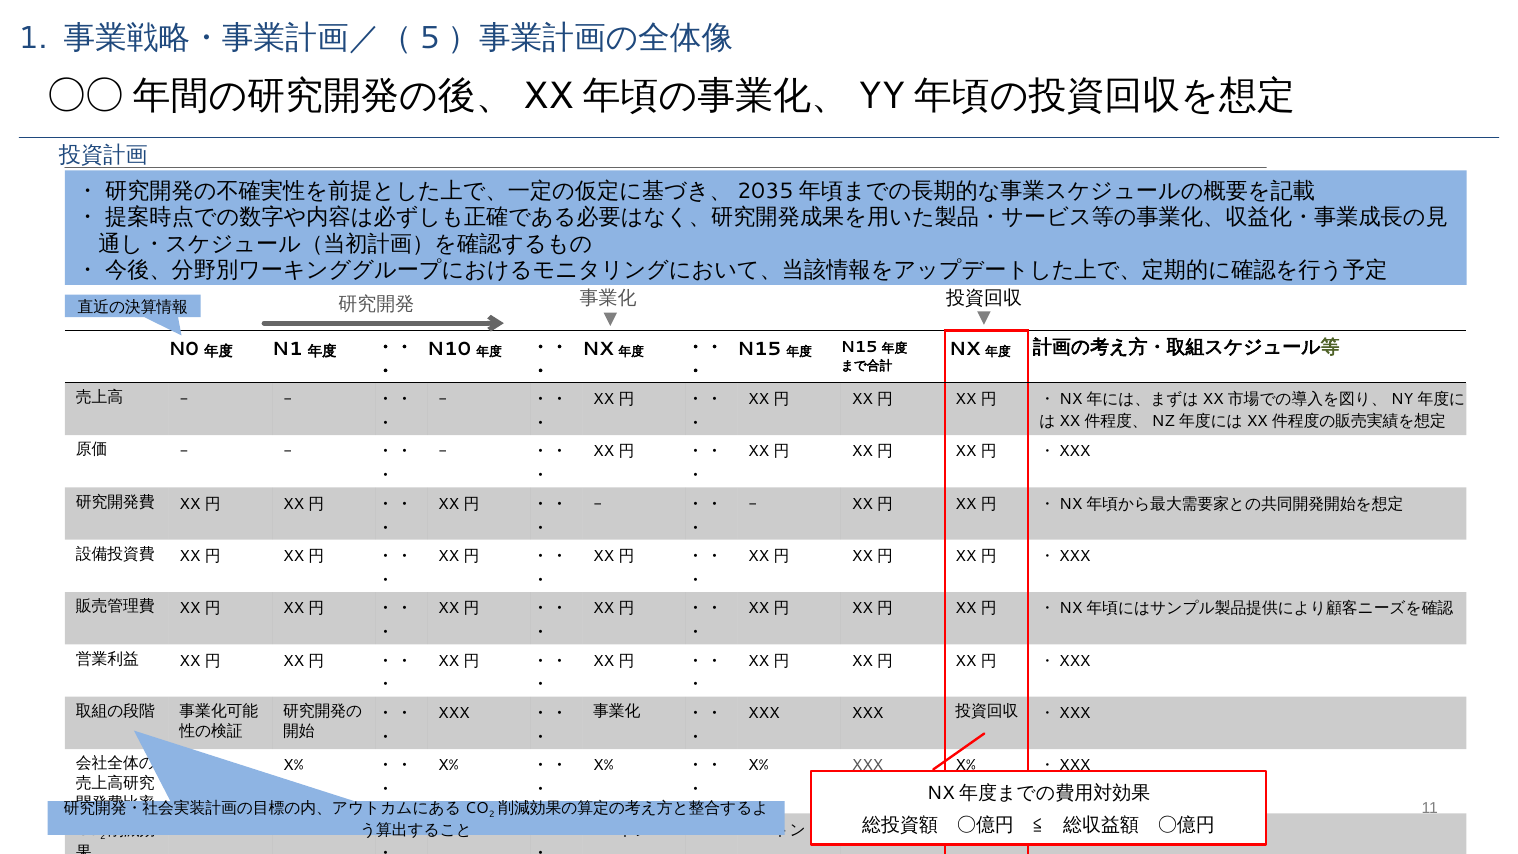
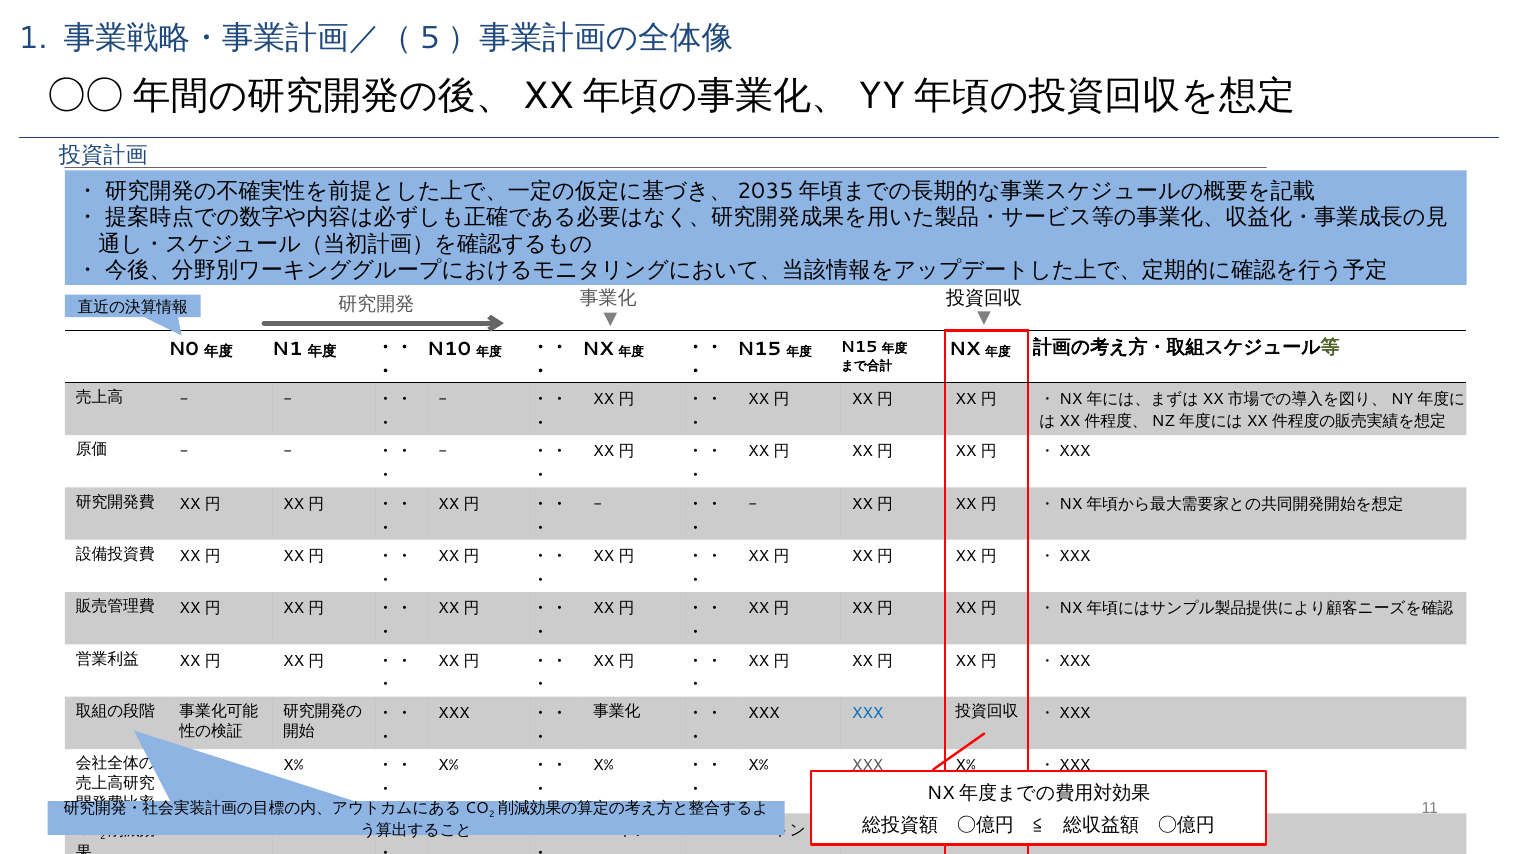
XXX at (868, 713) colour: black -> blue
